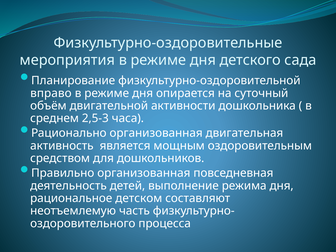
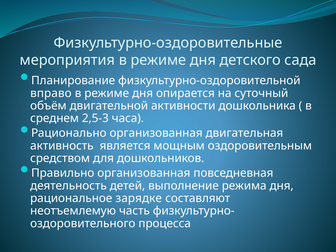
детском: детском -> зарядке
